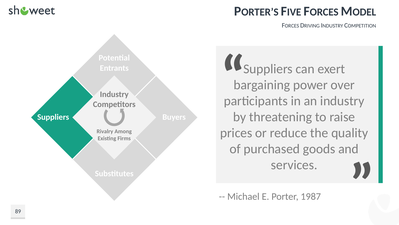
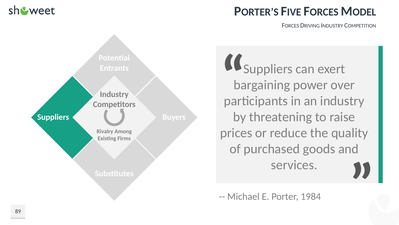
1987: 1987 -> 1984
